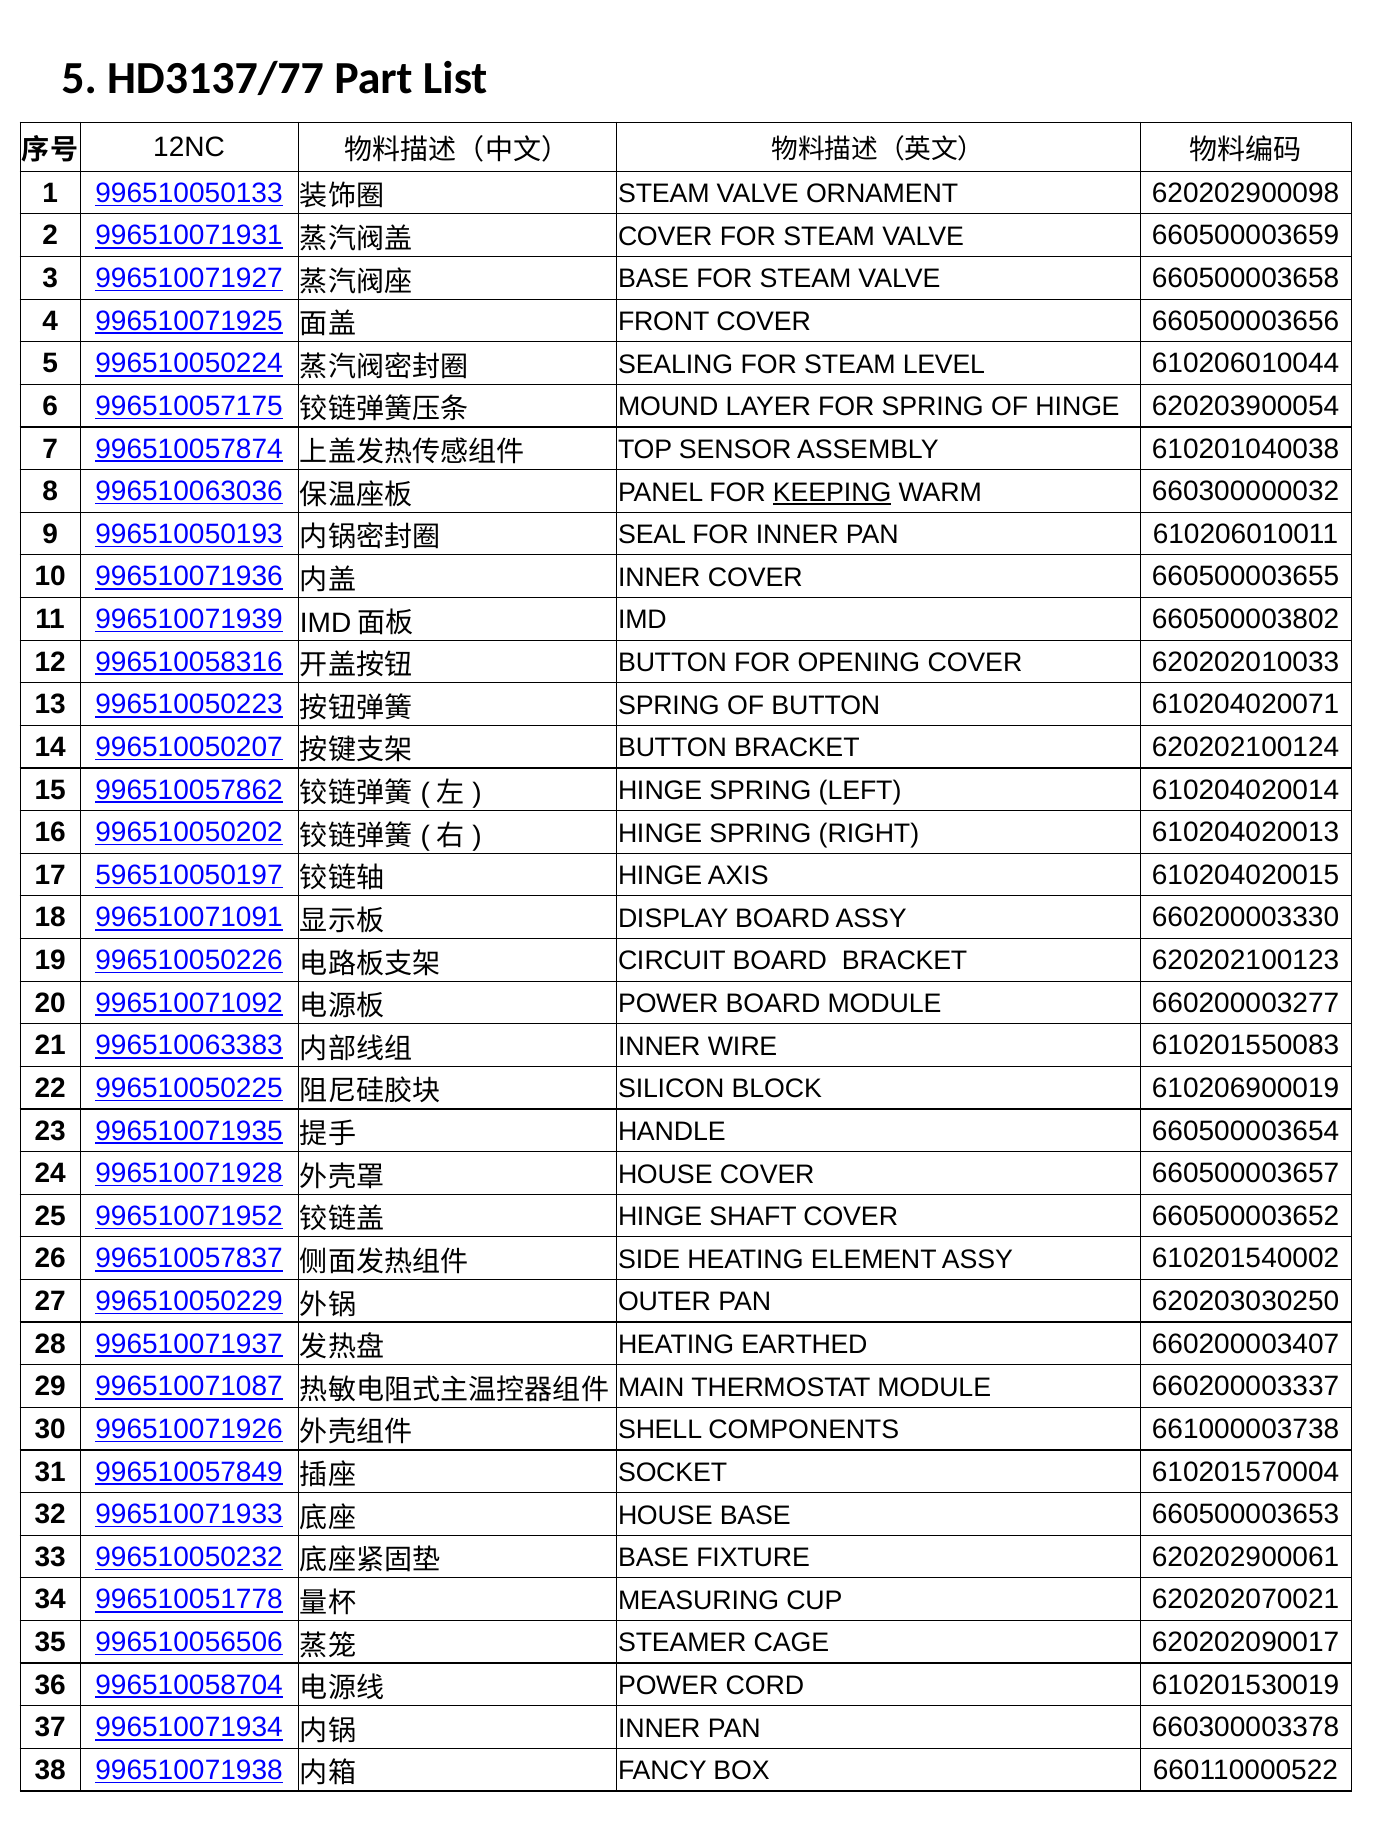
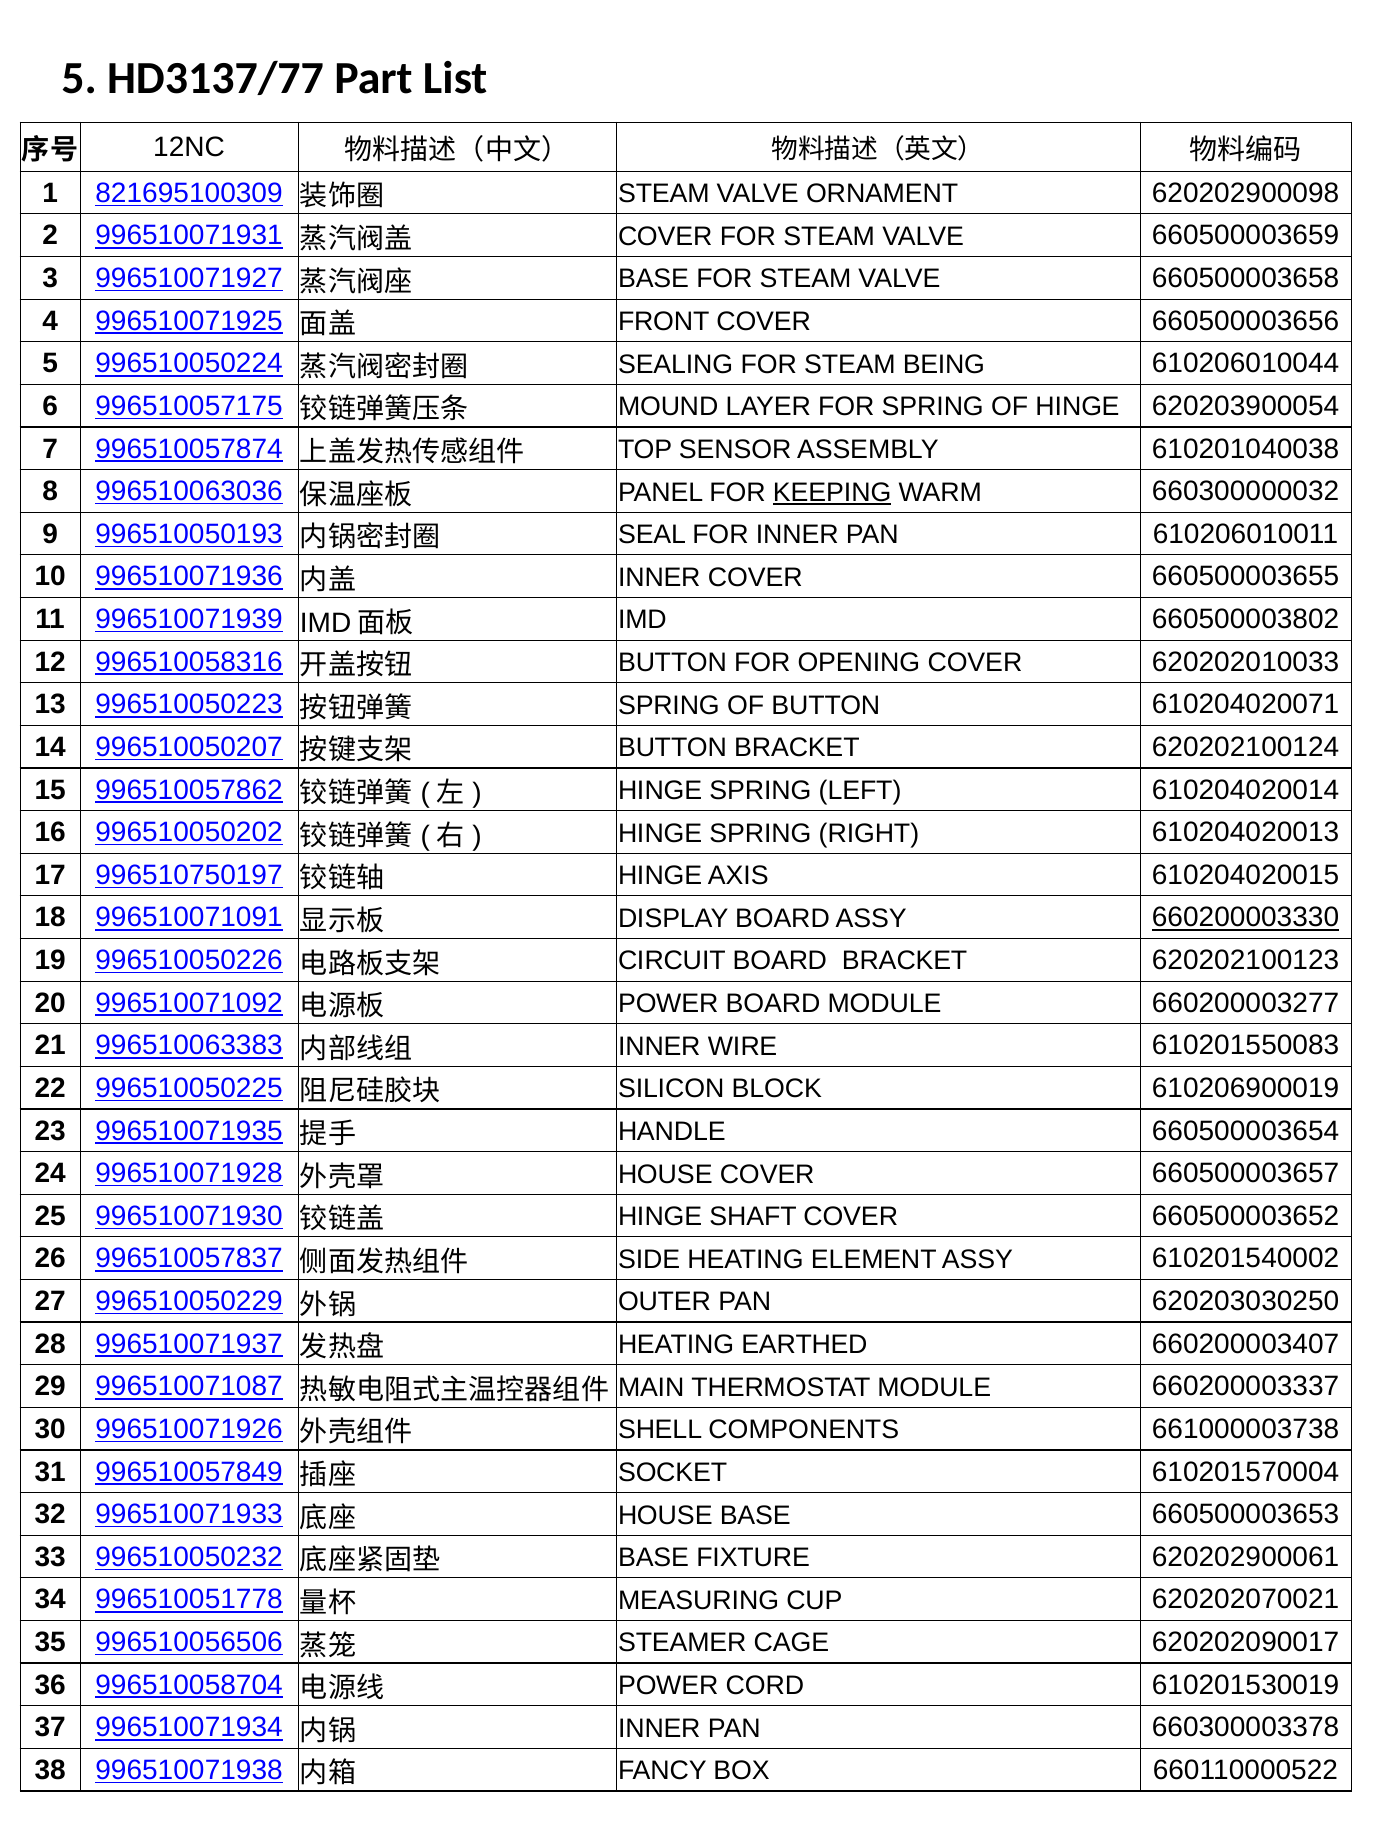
996510050133: 996510050133 -> 821695100309
LEVEL: LEVEL -> BEING
596510050197: 596510050197 -> 996510750197
660200003330 underline: none -> present
996510071952: 996510071952 -> 996510071930
